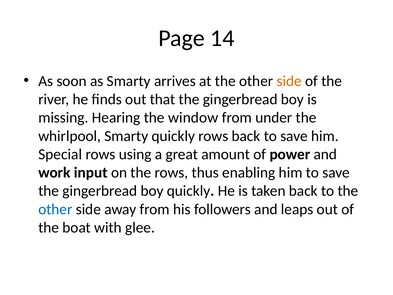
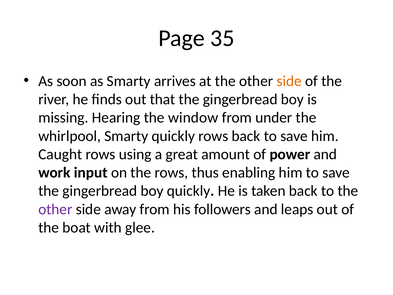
14: 14 -> 35
Special: Special -> Caught
other at (55, 209) colour: blue -> purple
